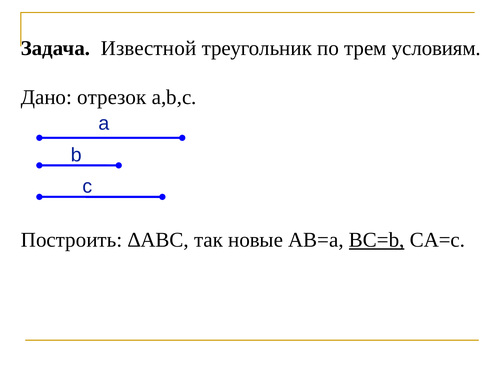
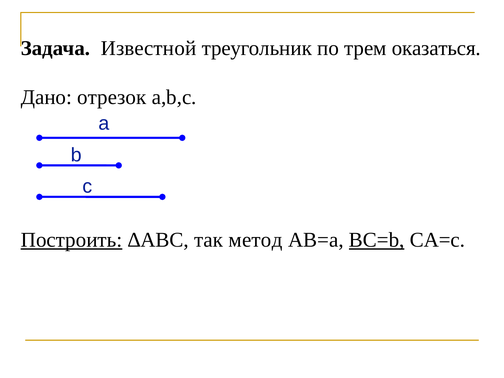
условиям: условиям -> оказаться
Построить underline: none -> present
новые: новые -> метод
